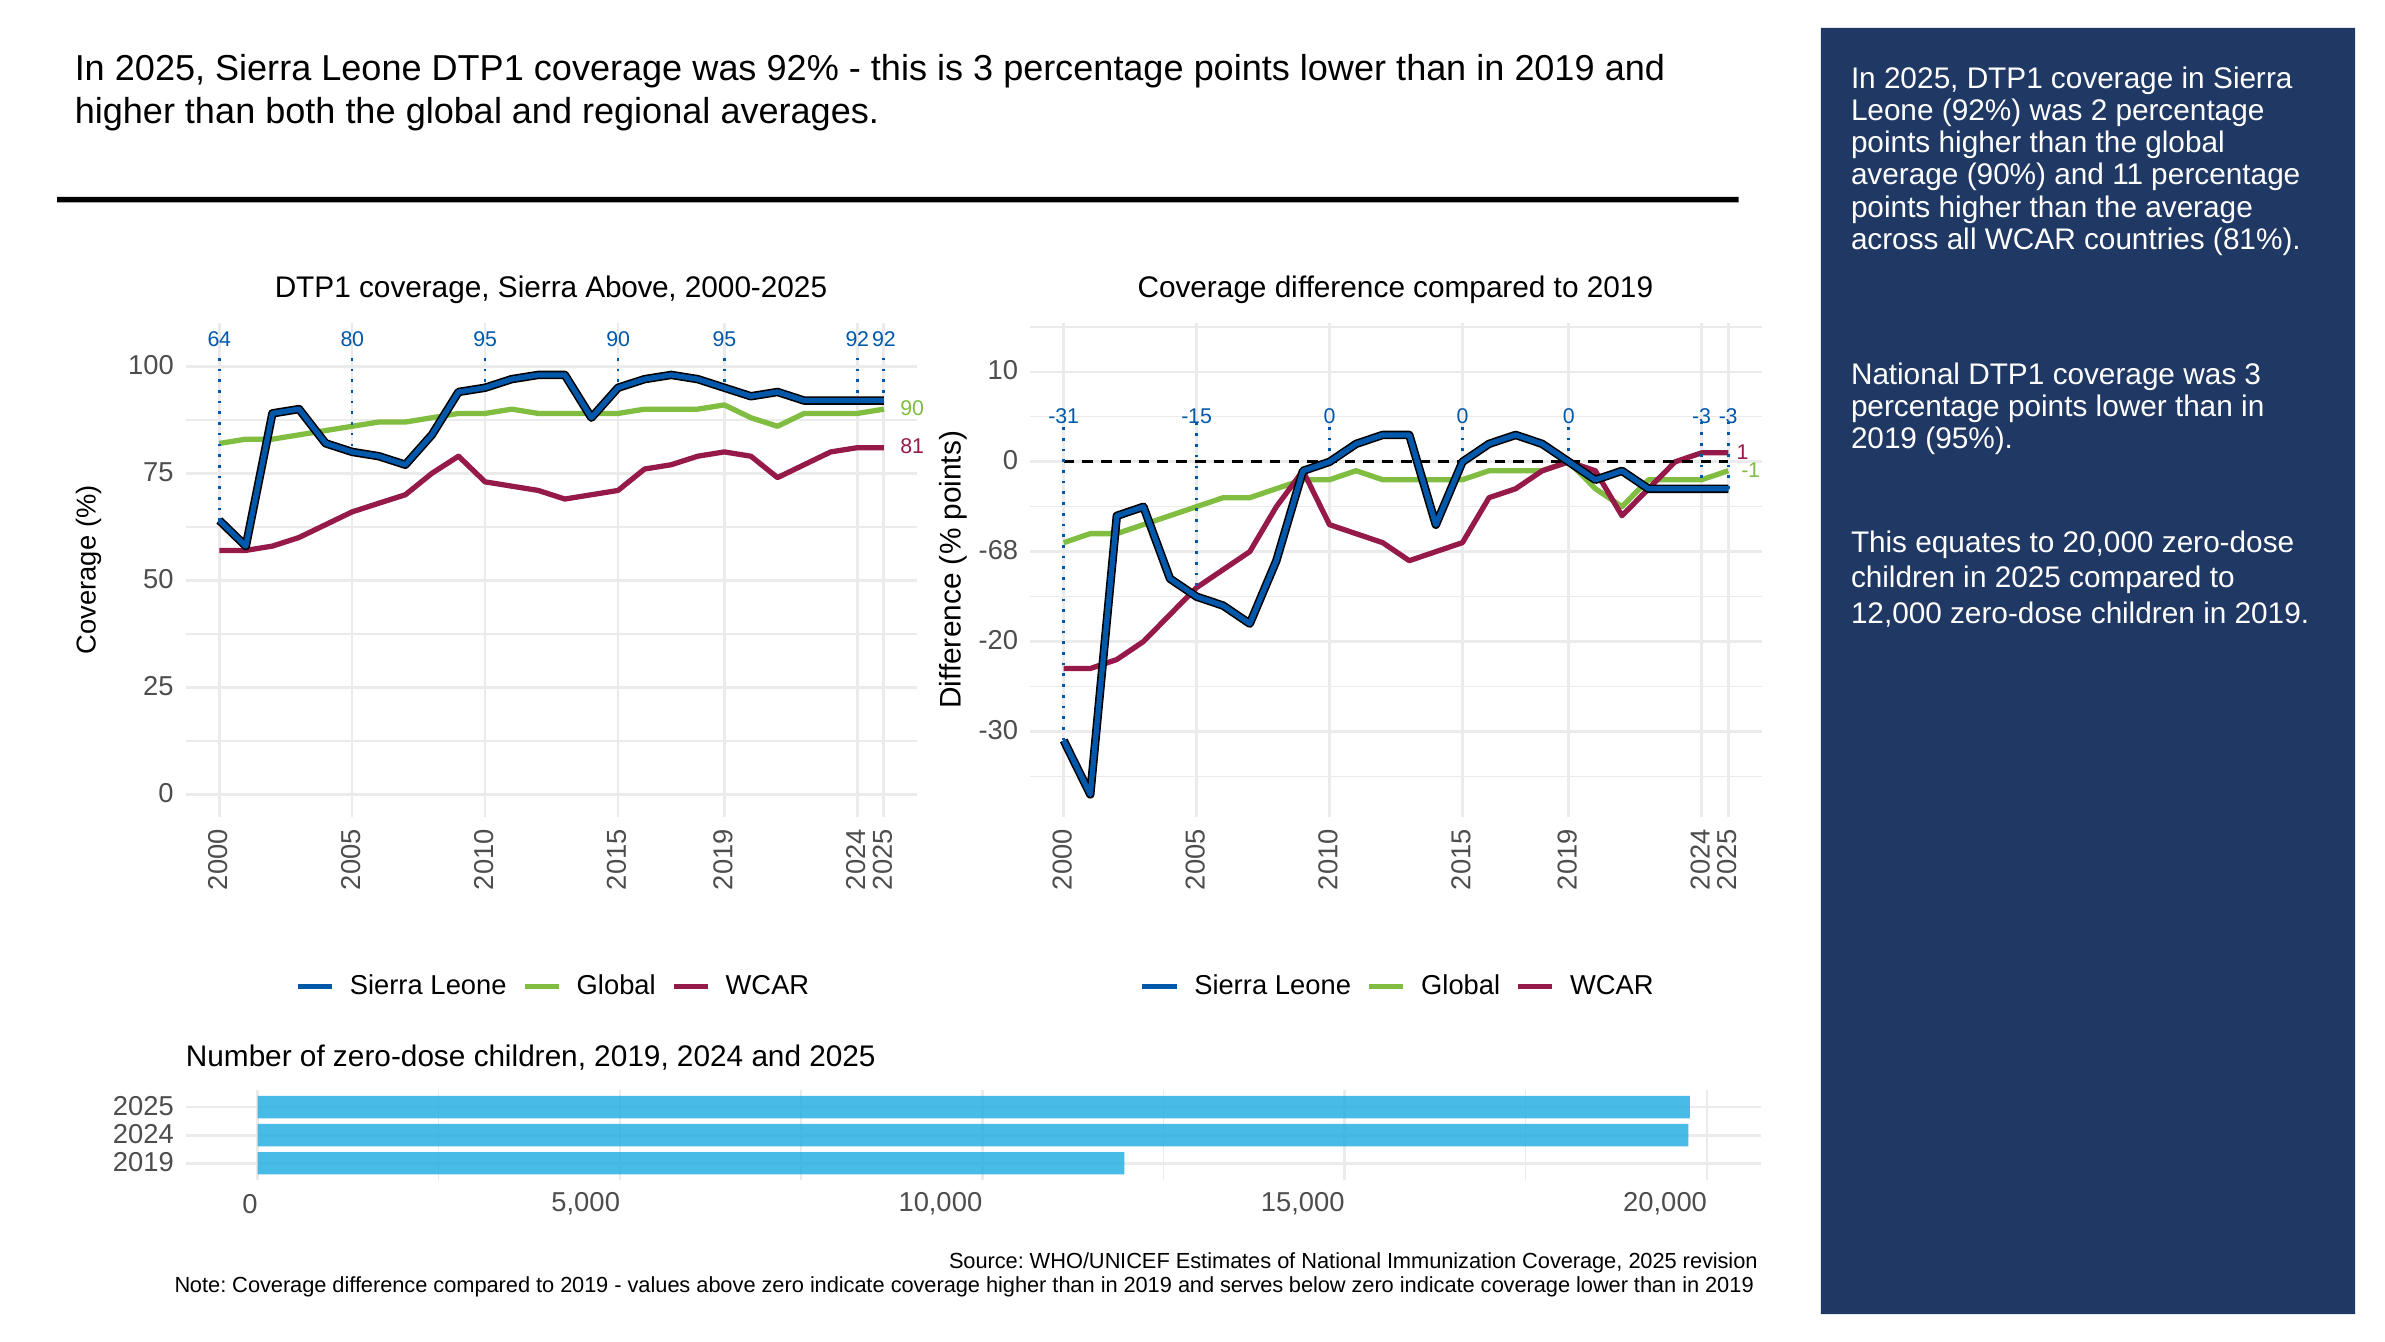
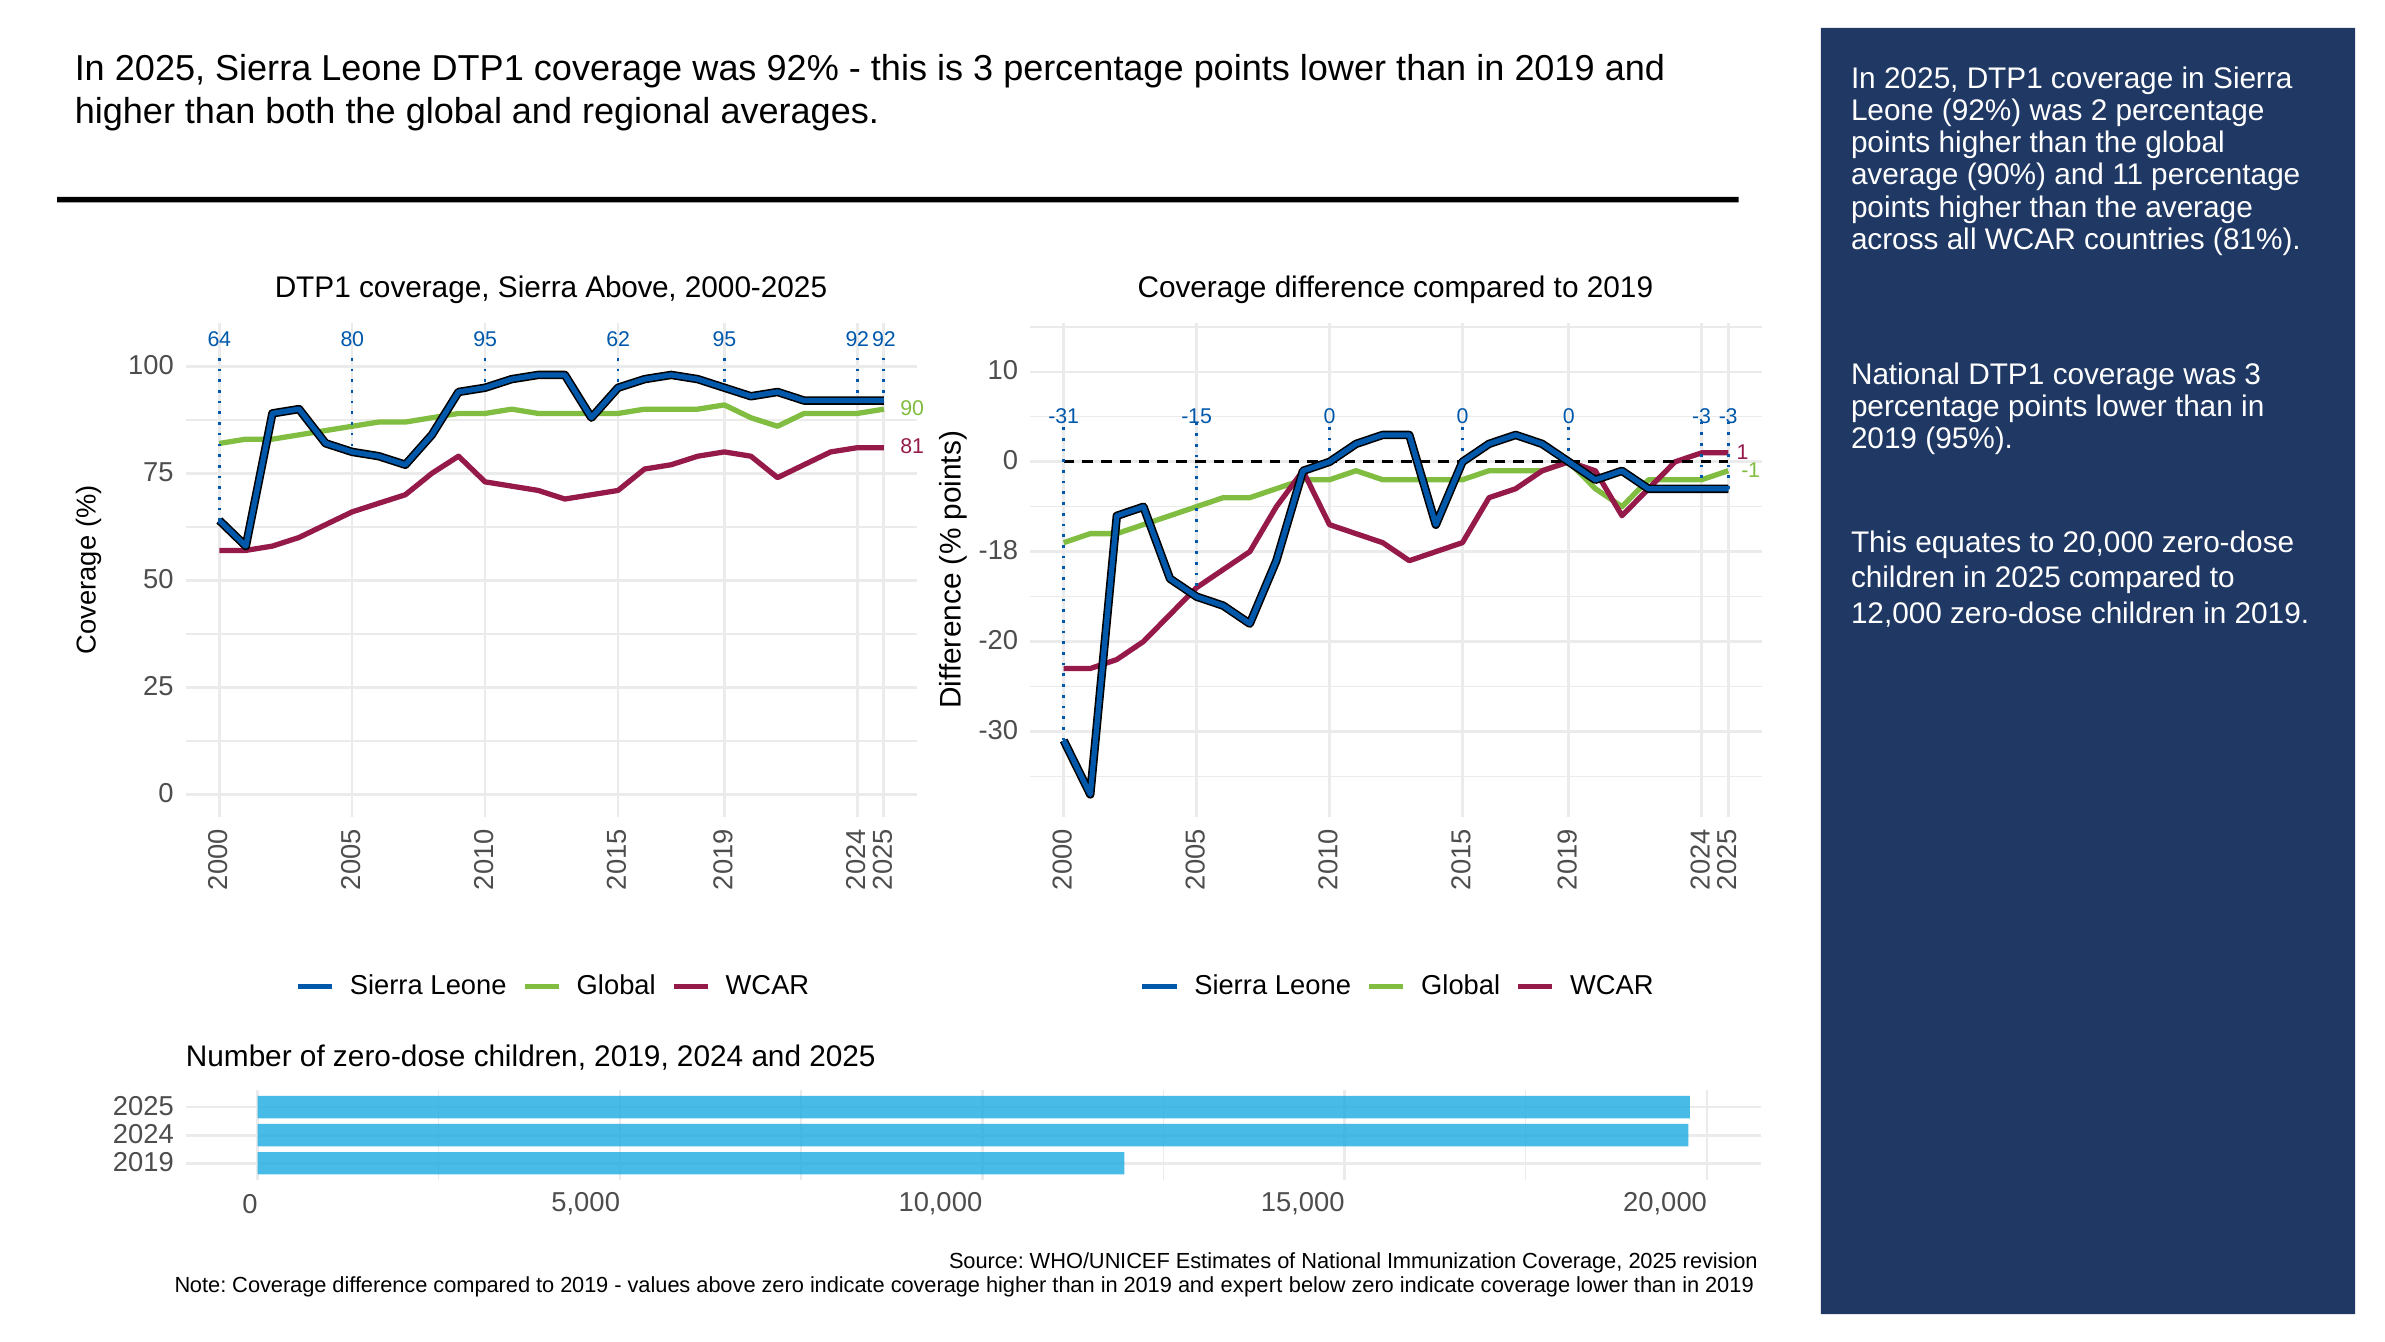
95 90: 90 -> 62
-68: -68 -> -18
serves: serves -> expert
